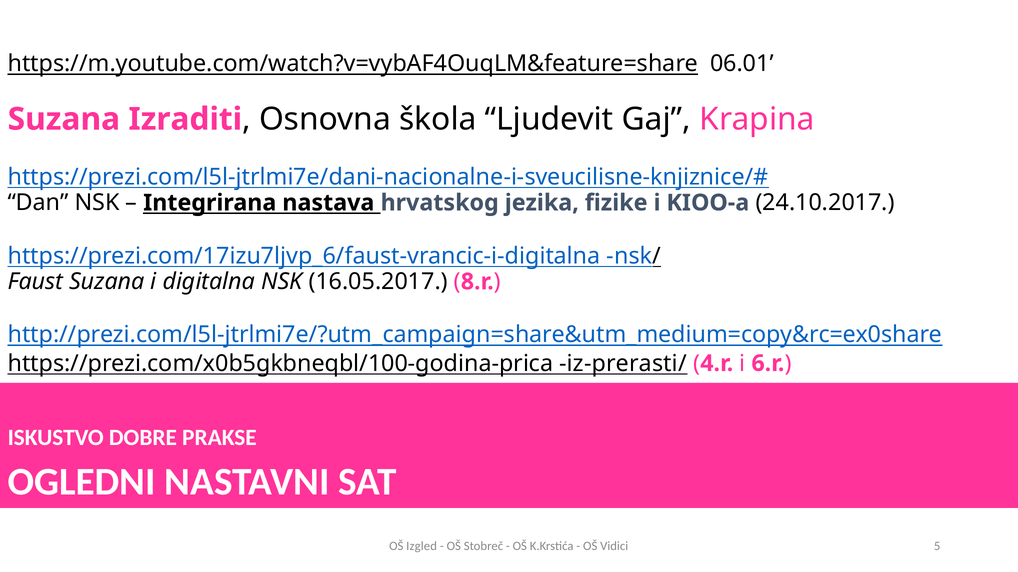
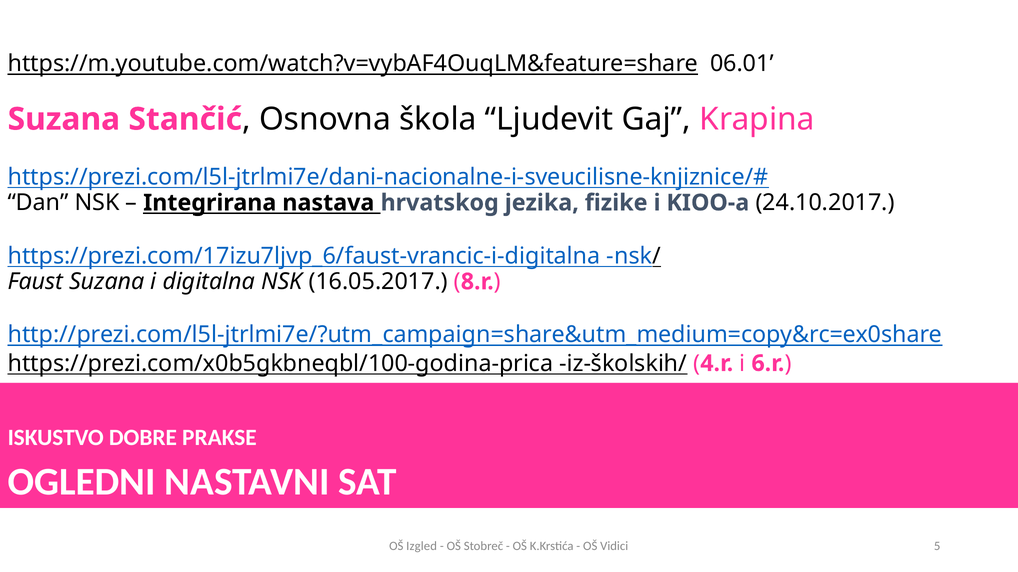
Izraditi: Izraditi -> Stančić
iz-prerasti/: iz-prerasti/ -> iz-školskih/
